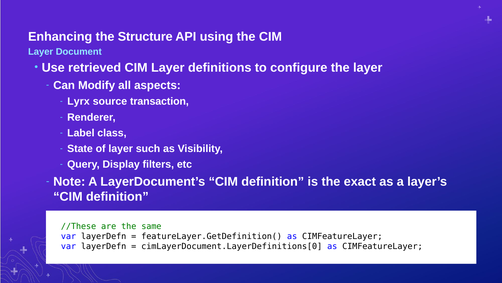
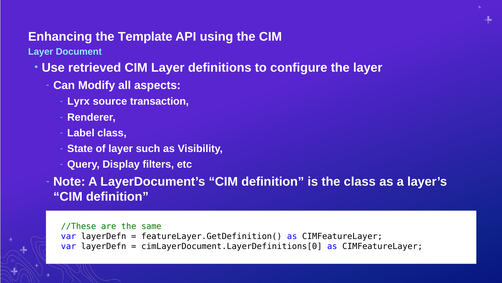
Structure: Structure -> Template
the exact: exact -> class
